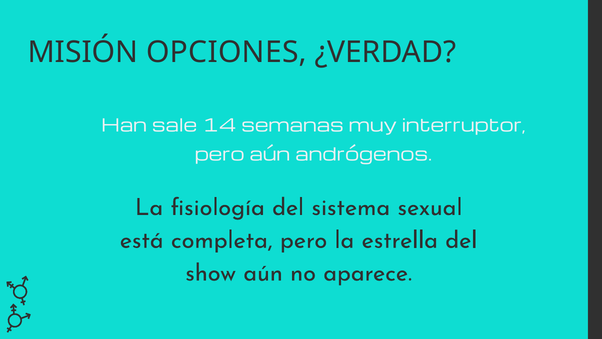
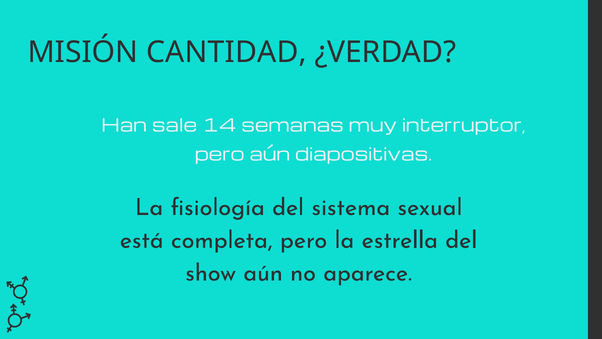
OPCIONES: OPCIONES -> CANTIDAD
andrógenos: andrógenos -> diapositivas
